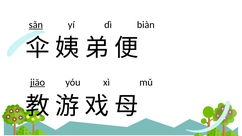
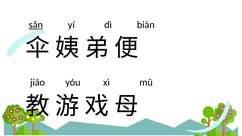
jiāo underline: present -> none
